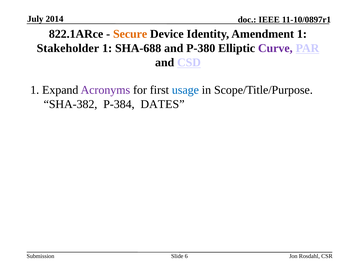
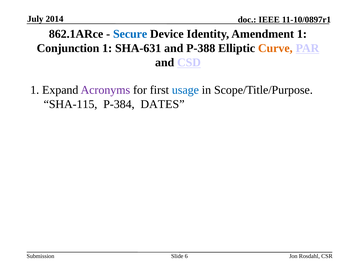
822.1ARce: 822.1ARce -> 862.1ARce
Secure colour: orange -> blue
Stakeholder: Stakeholder -> Conjunction
SHA-688: SHA-688 -> SHA-631
P-380: P-380 -> P-388
Curve colour: purple -> orange
SHA-382: SHA-382 -> SHA-115
